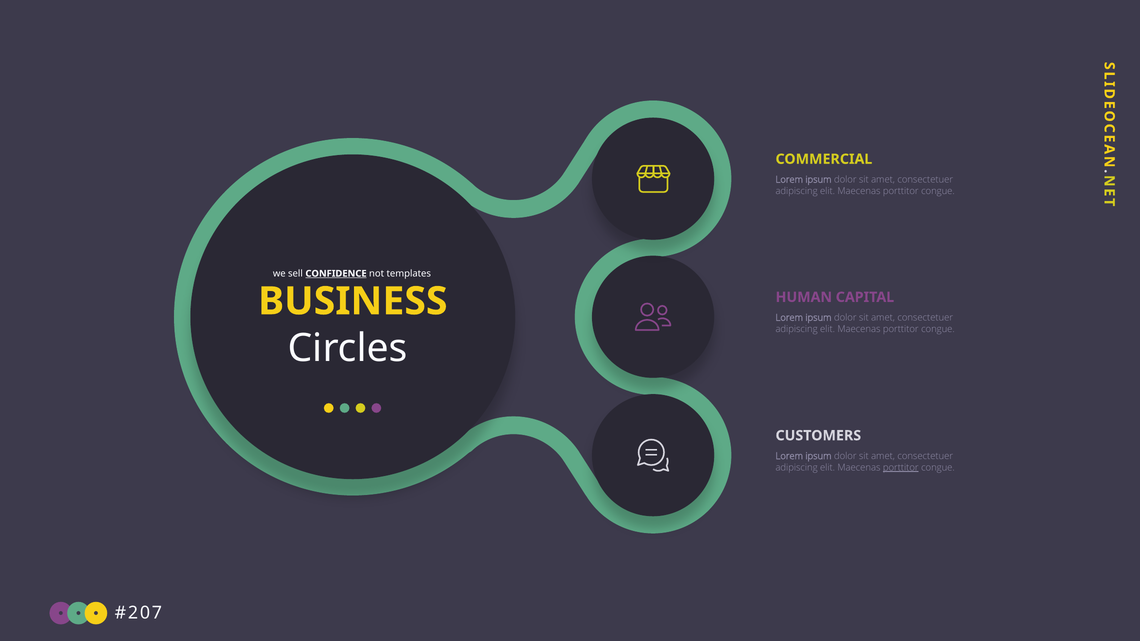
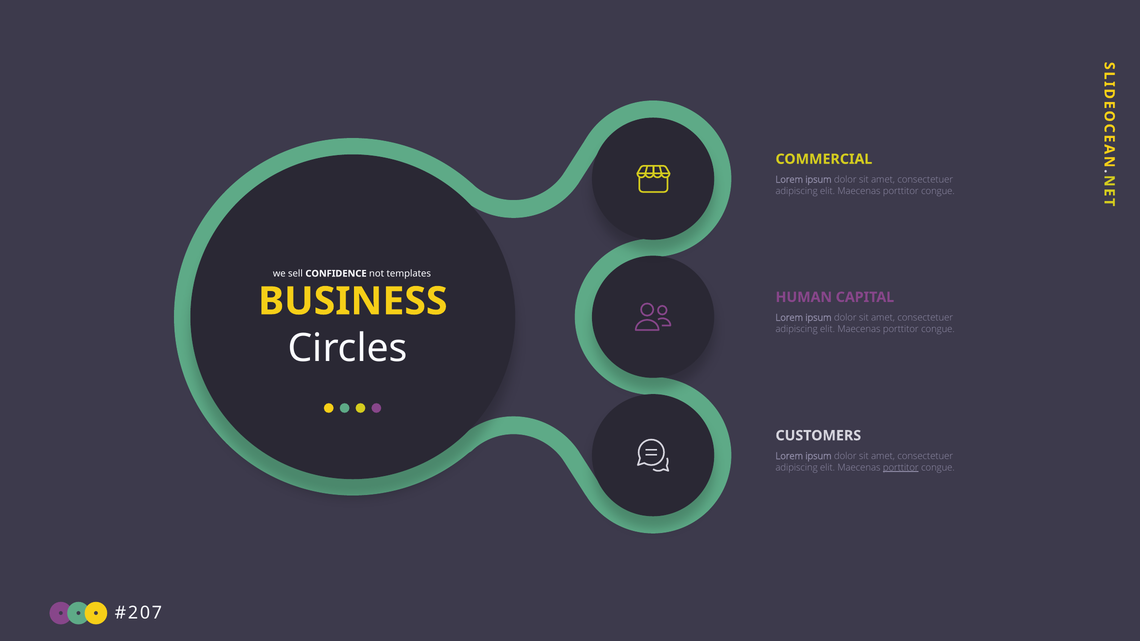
CONFIDENCE underline: present -> none
